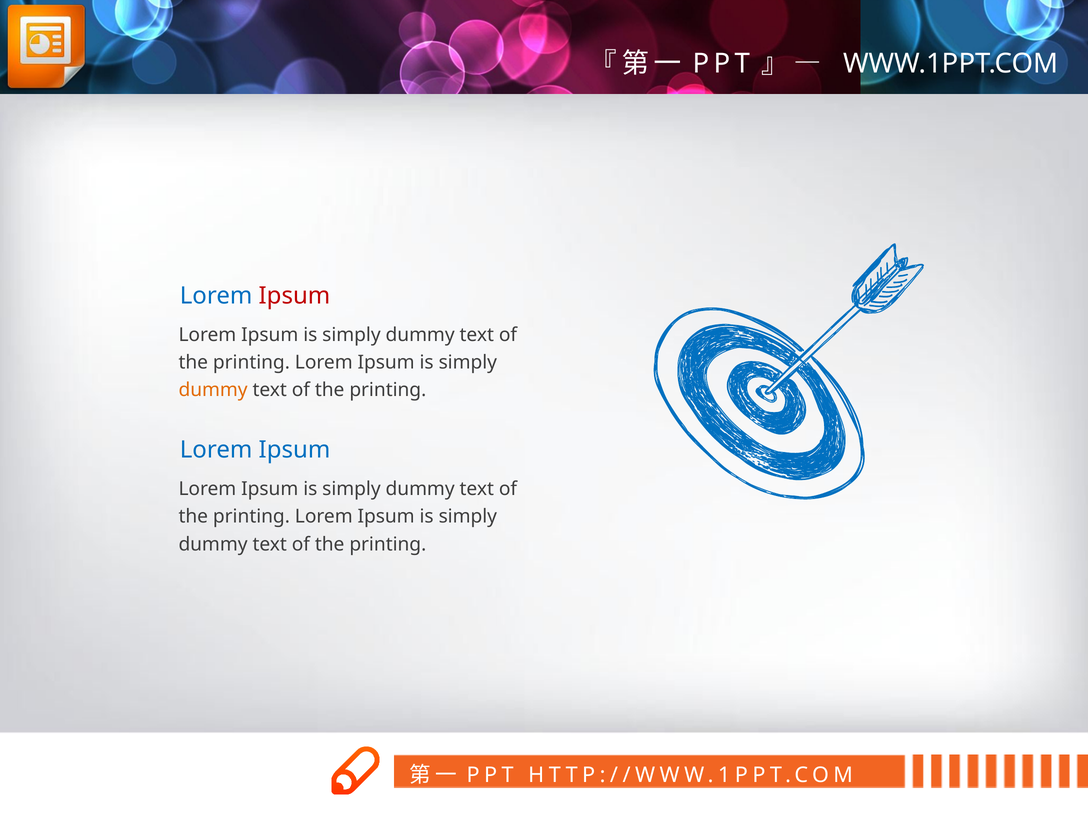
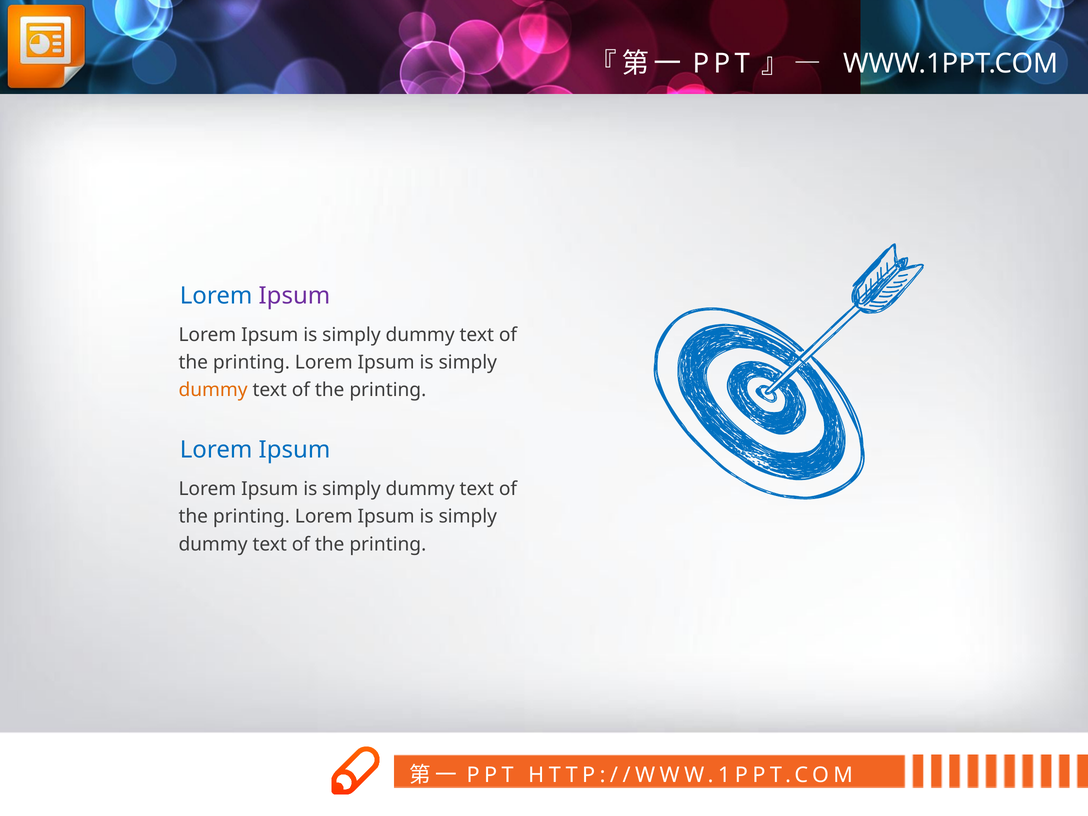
Ipsum at (294, 296) colour: red -> purple
